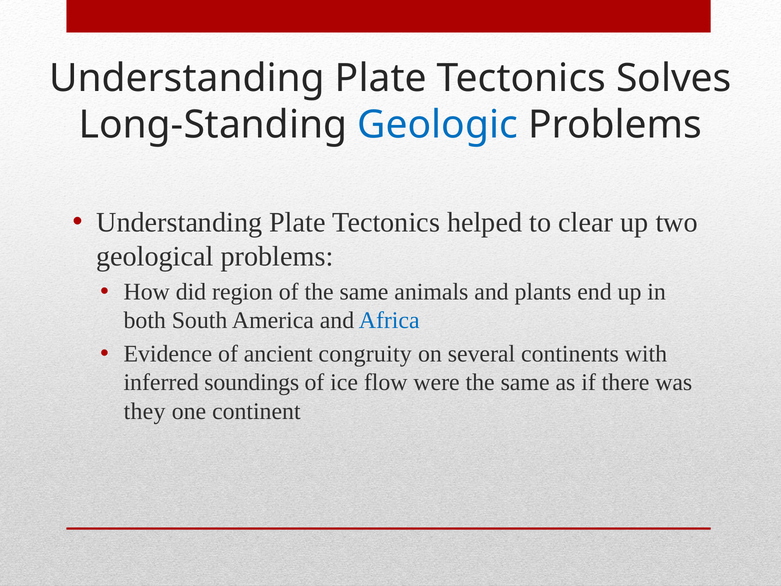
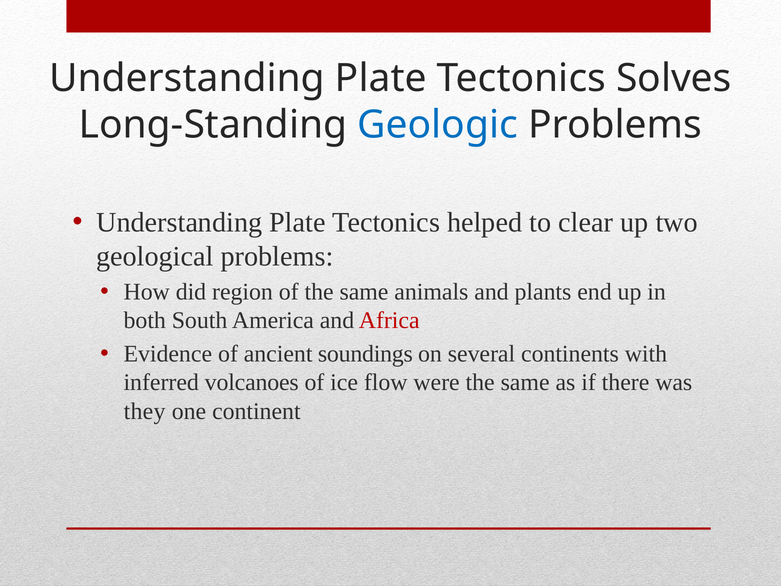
Africa colour: blue -> red
congruity: congruity -> soundings
soundings: soundings -> volcanoes
